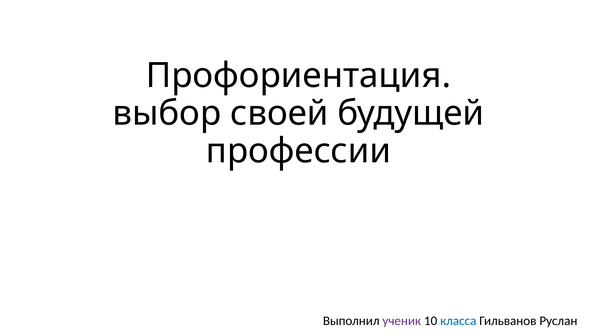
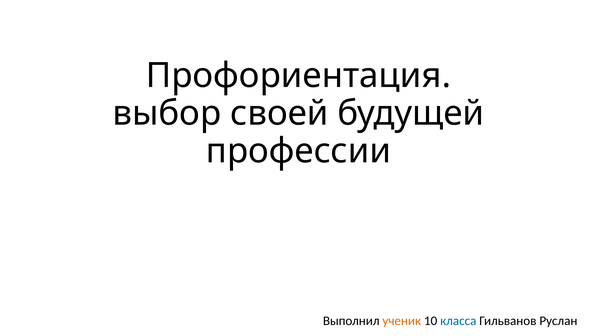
ученик colour: purple -> orange
